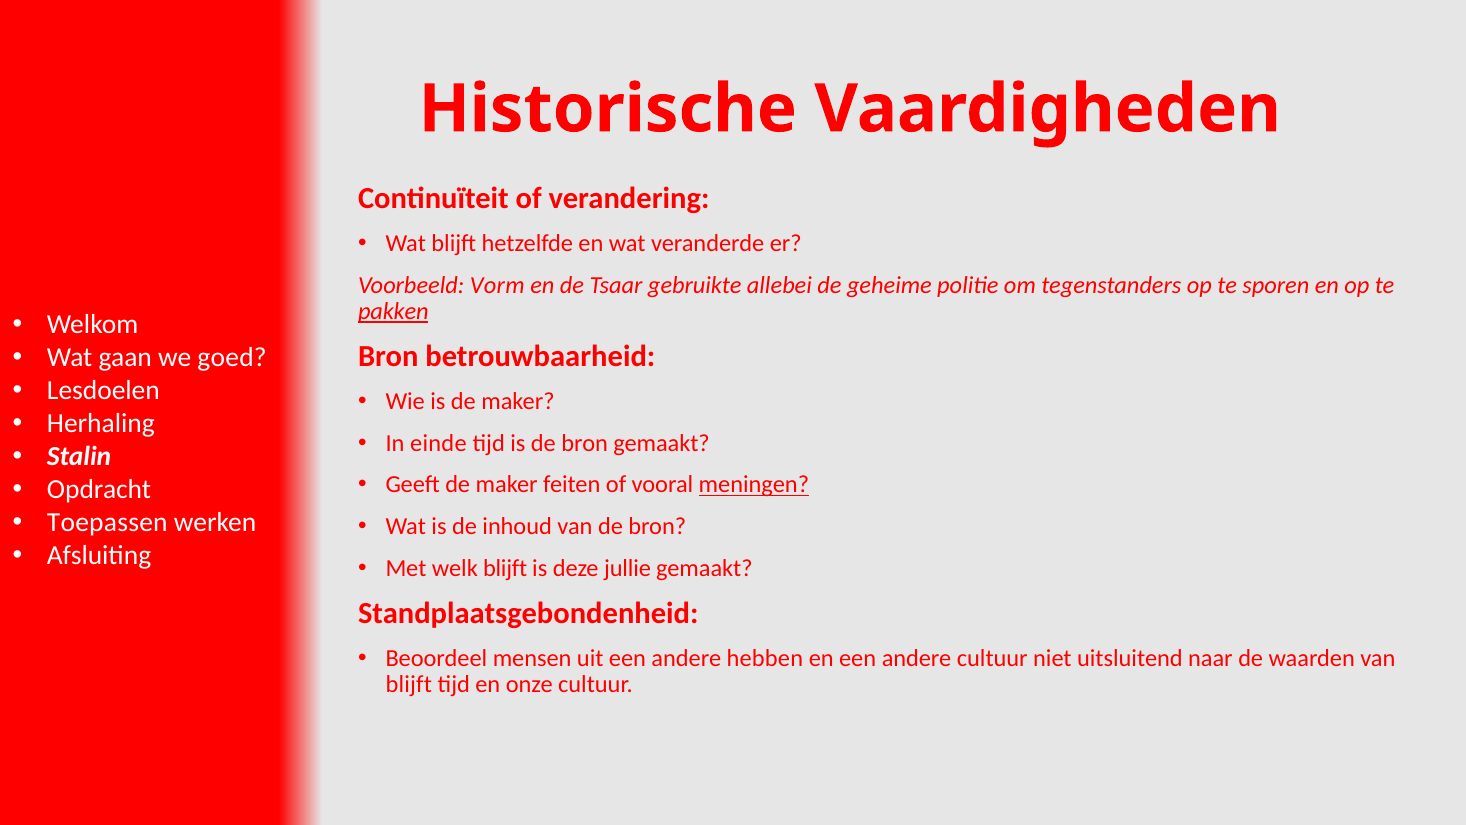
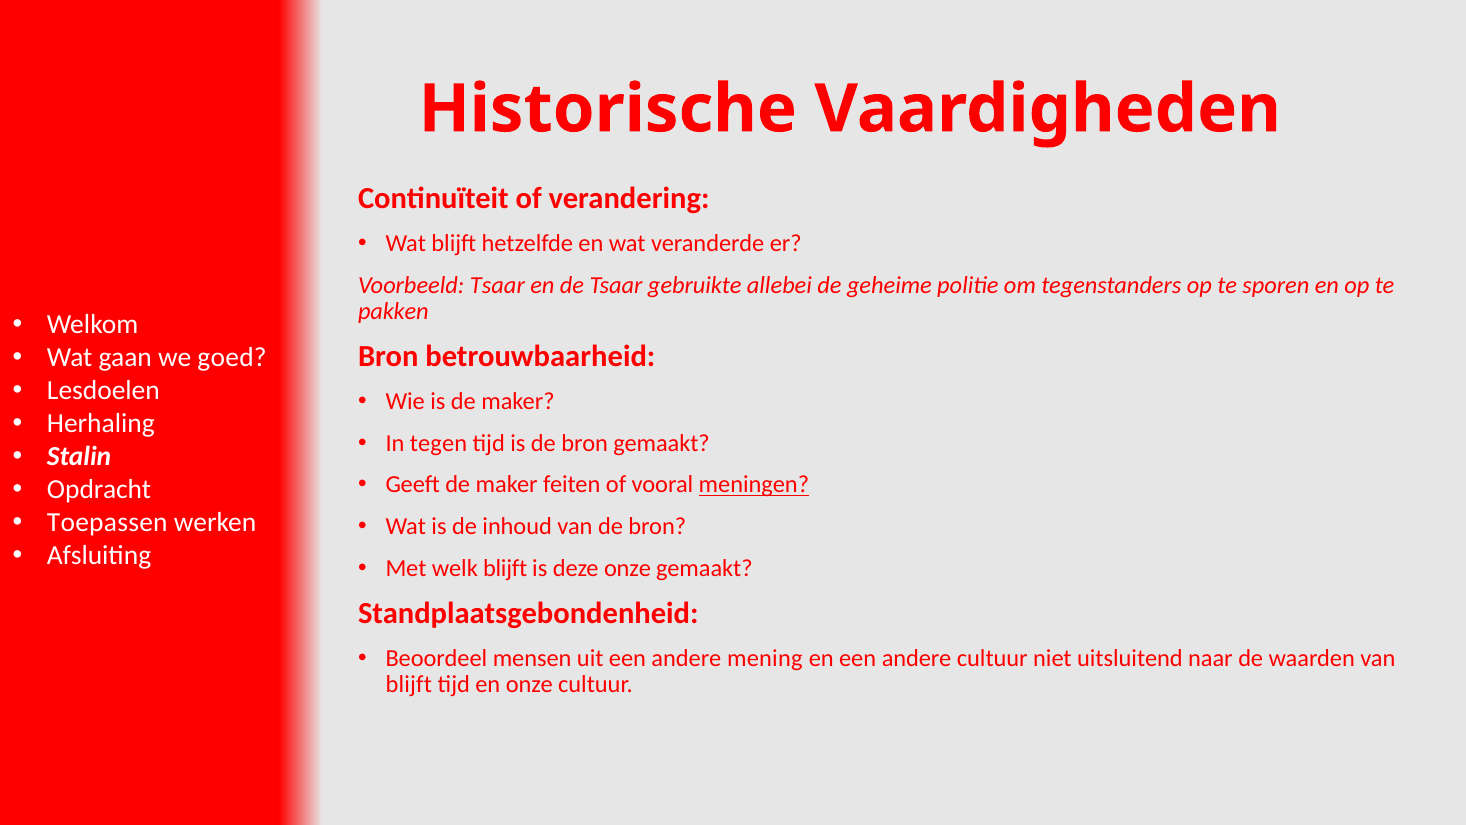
Voorbeeld Vorm: Vorm -> Tsaar
pakken underline: present -> none
einde: einde -> tegen
deze jullie: jullie -> onze
hebben: hebben -> mening
